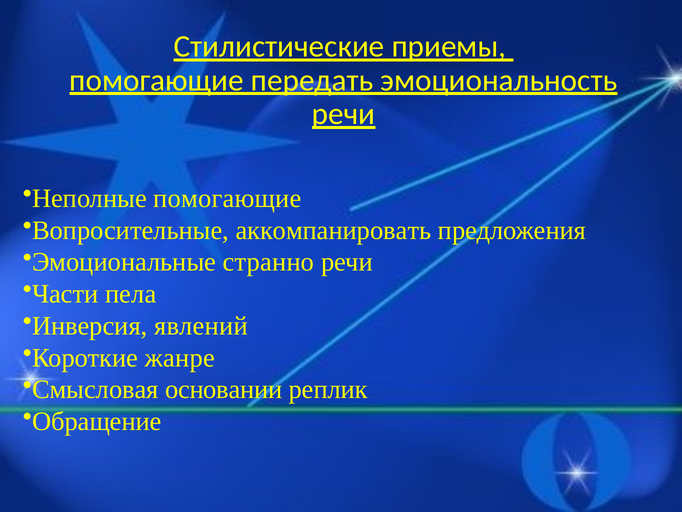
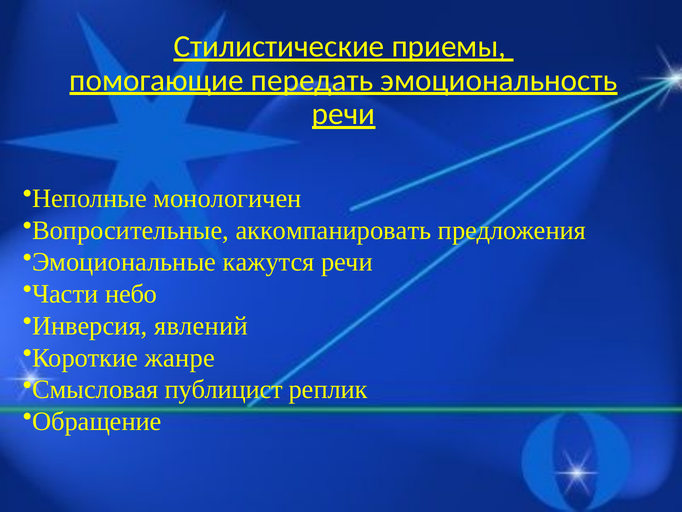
Неполные помогающие: помогающие -> монологичен
странно: странно -> кажутся
пела: пела -> небо
основании: основании -> публицист
